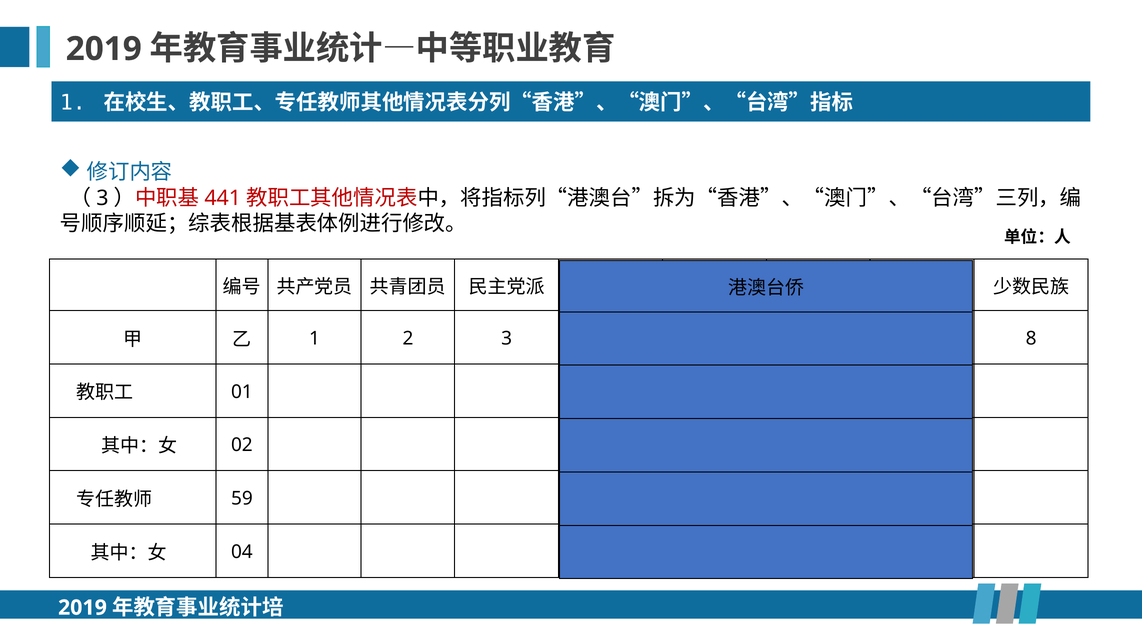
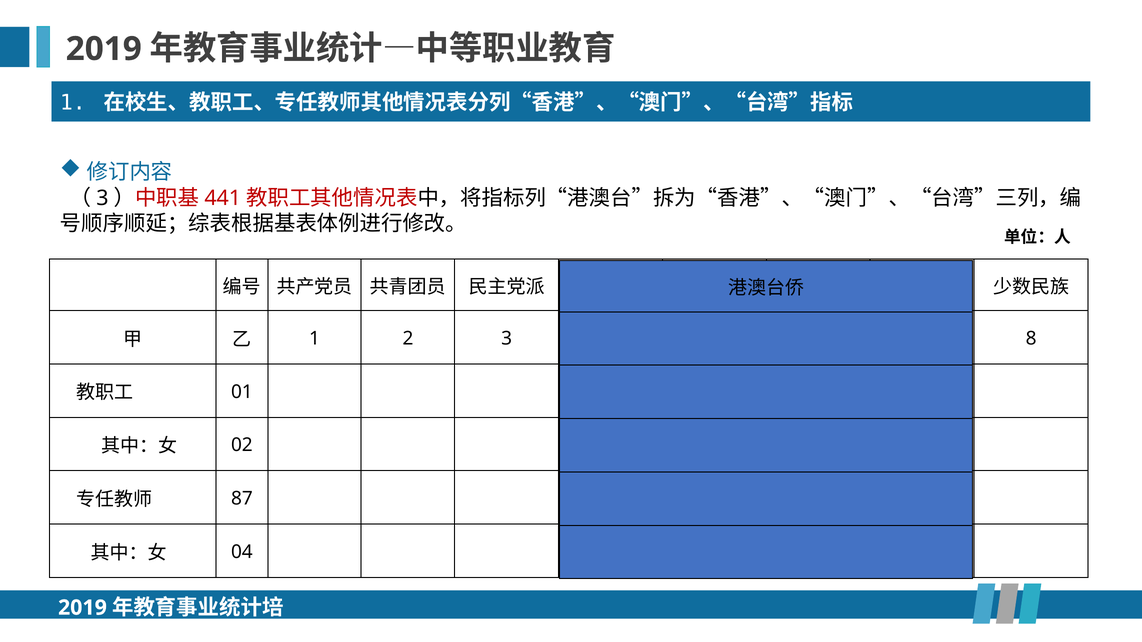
59: 59 -> 87
